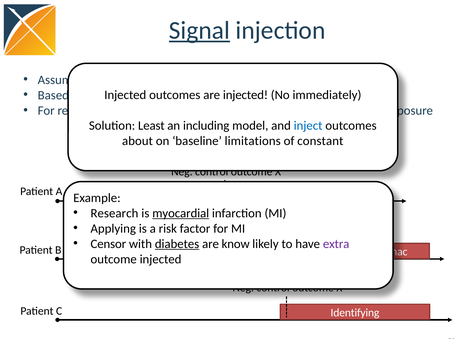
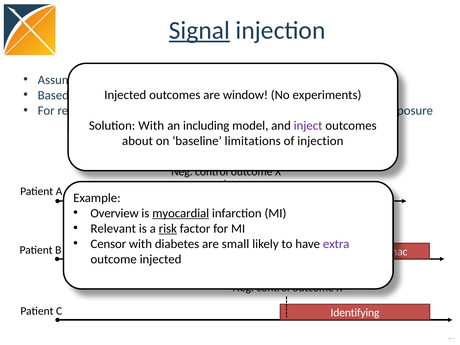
injected at (245, 95): injected -> window
immediately: immediately -> experiments
Solution Least: Least -> With
inject colour: blue -> purple
of constant: constant -> injection
Research: Research -> Overview
Applying: Applying -> Relevant
risk at (168, 228) underline: none -> present
diabetes underline: present -> none
know: know -> small
